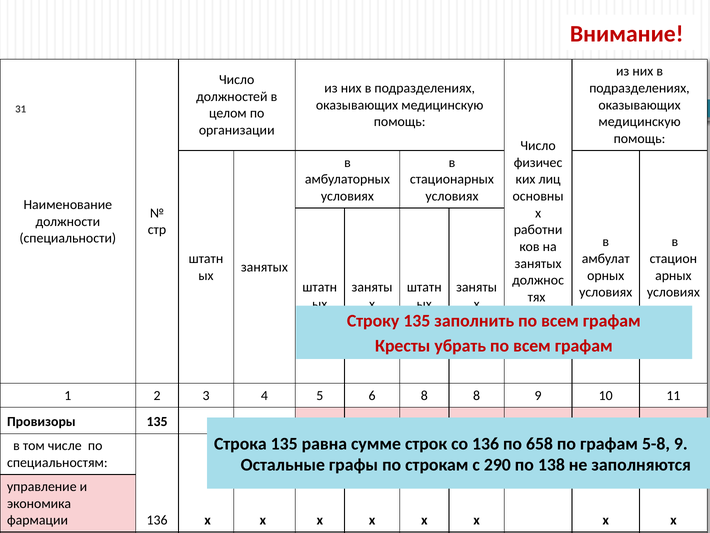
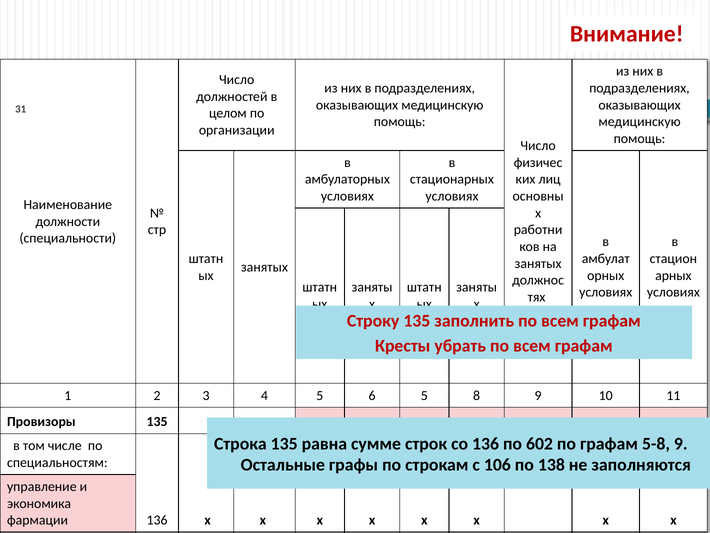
6 8: 8 -> 5
658: 658 -> 602
290: 290 -> 106
